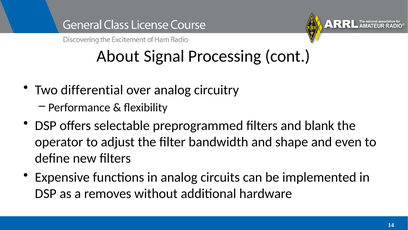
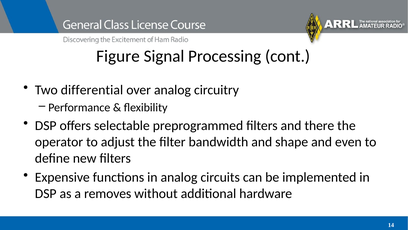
About: About -> Figure
blank: blank -> there
